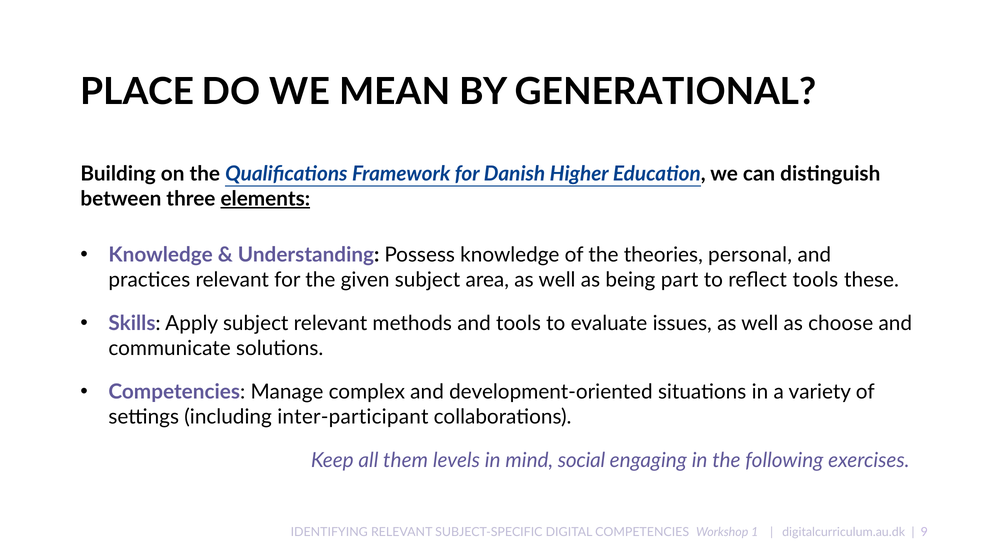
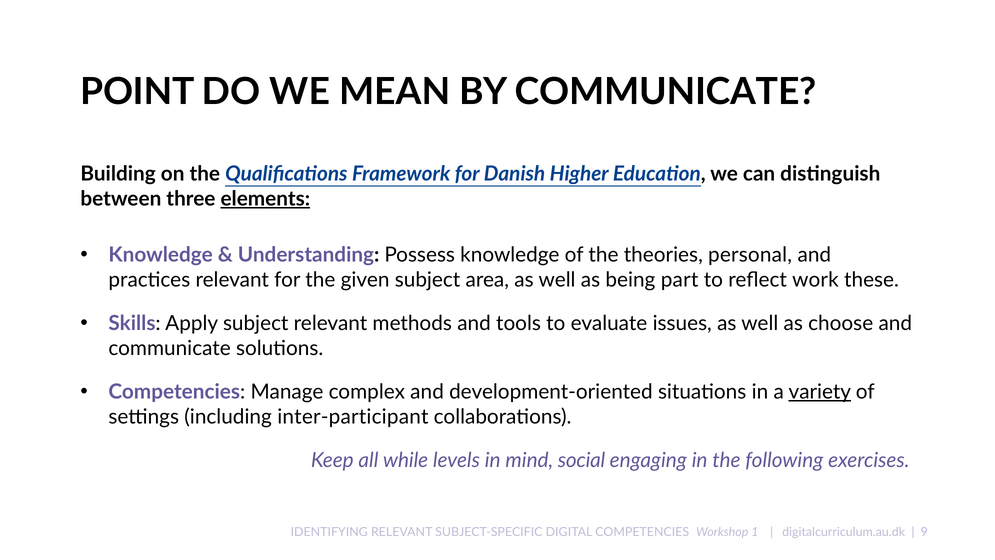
PLACE: PLACE -> POINT
BY GENERATIONAL: GENERATIONAL -> COMMUNICATE
reflect tools: tools -> work
variety underline: none -> present
them: them -> while
